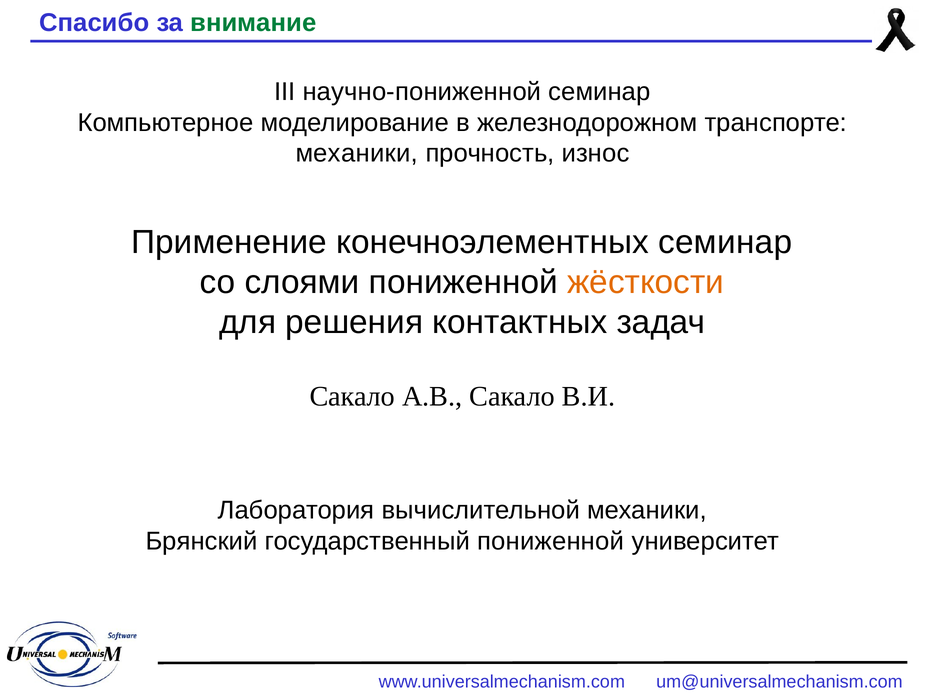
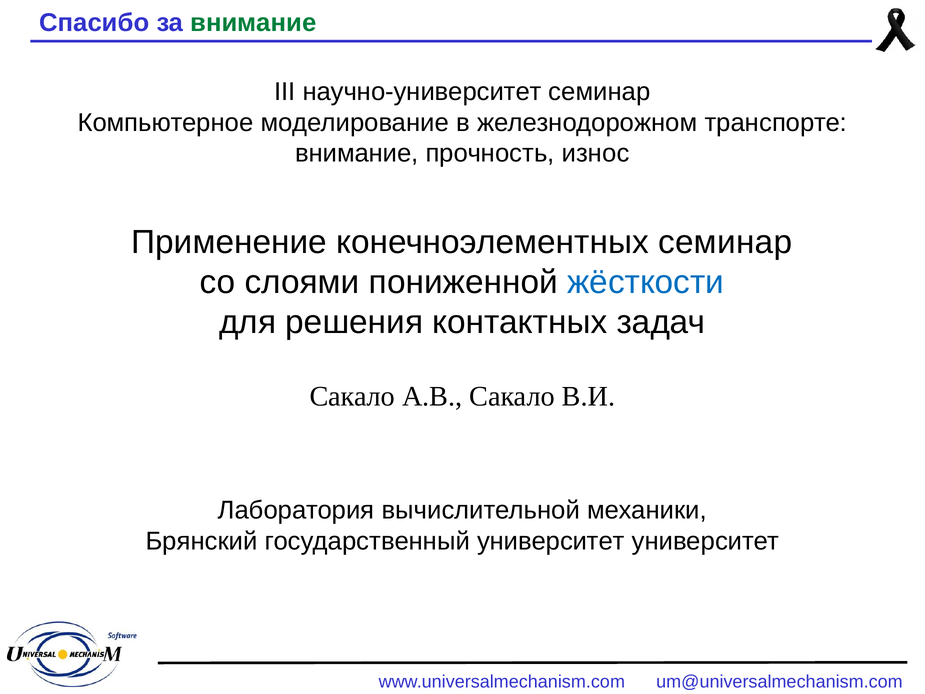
научно-пониженной: научно-пониженной -> научно-университет
механики at (357, 153): механики -> внимание
жёсткости colour: orange -> blue
государственный пониженной: пониженной -> университет
